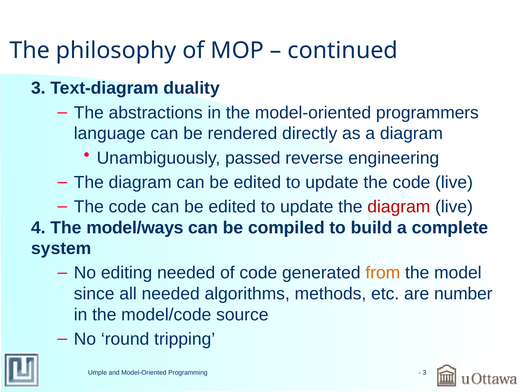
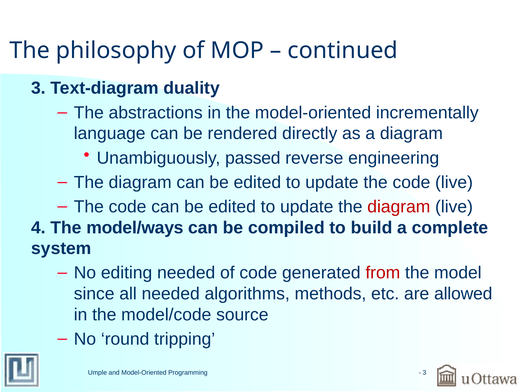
programmers: programmers -> incrementally
from colour: orange -> red
number: number -> allowed
